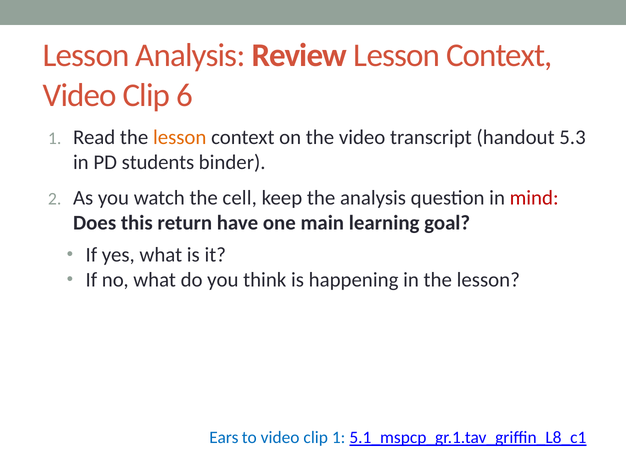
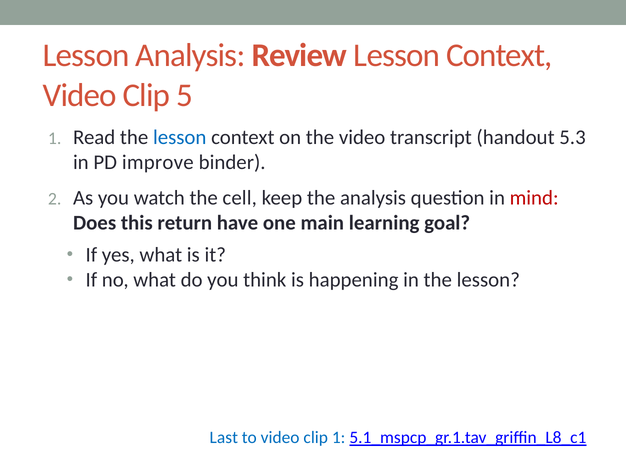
6: 6 -> 5
lesson at (180, 137) colour: orange -> blue
students: students -> improve
Ears: Ears -> Last
